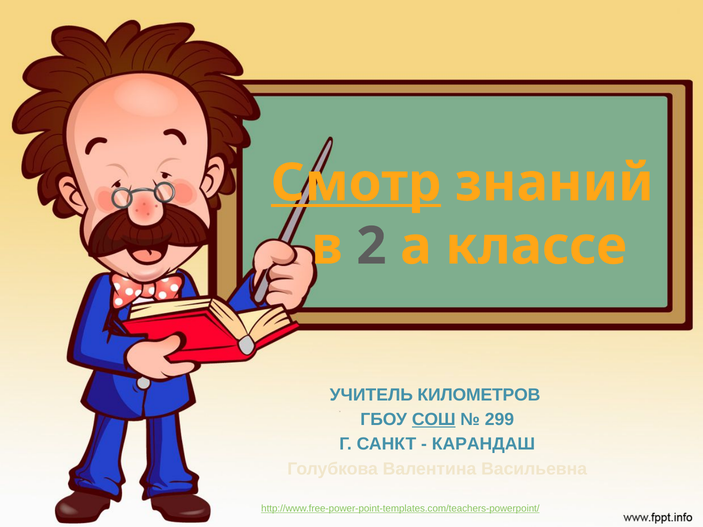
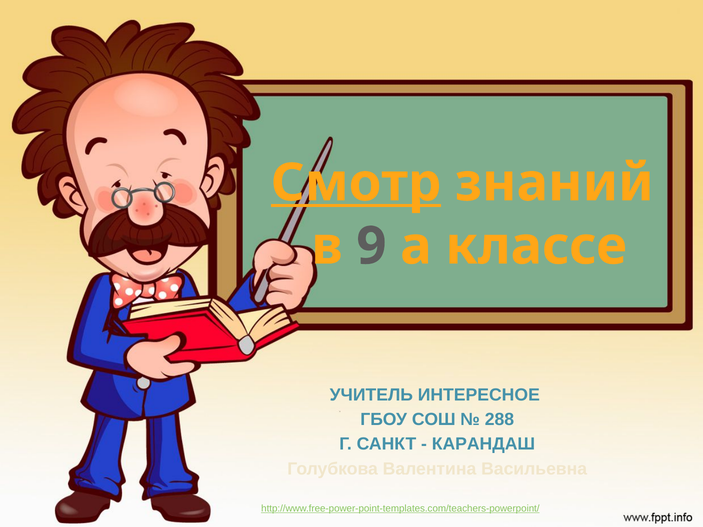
2: 2 -> 9
КИЛОМЕТРОВ: КИЛОМЕТРОВ -> ИНТЕРЕСНОЕ
СОШ underline: present -> none
299: 299 -> 288
